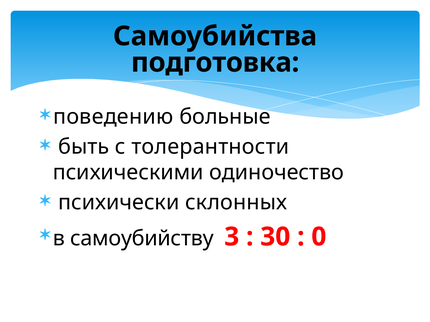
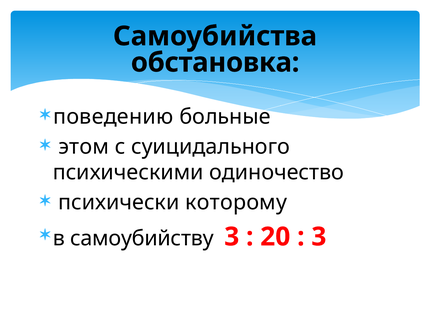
подготовка: подготовка -> обстановка
быть: быть -> этом
толерантности: толерантности -> суицидального
склонных: склонных -> которому
30: 30 -> 20
0 at (319, 237): 0 -> 3
